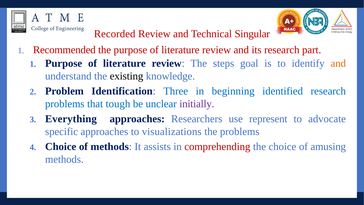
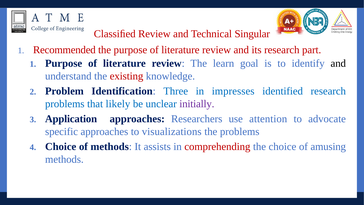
Recorded: Recorded -> Classiﬁed
steps: steps -> learn
and at (338, 63) colour: orange -> black
existing colour: black -> red
beginning: beginning -> impresses
tough: tough -> likely
Everything: Everything -> Application
represent: represent -> attention
